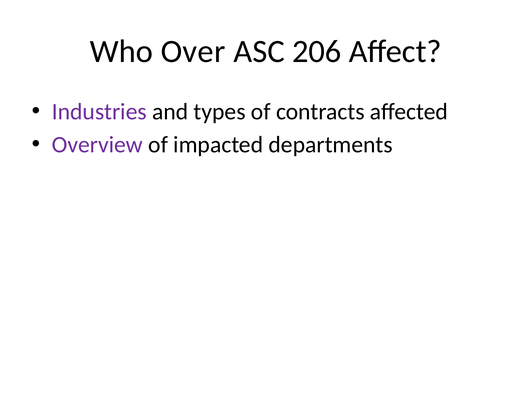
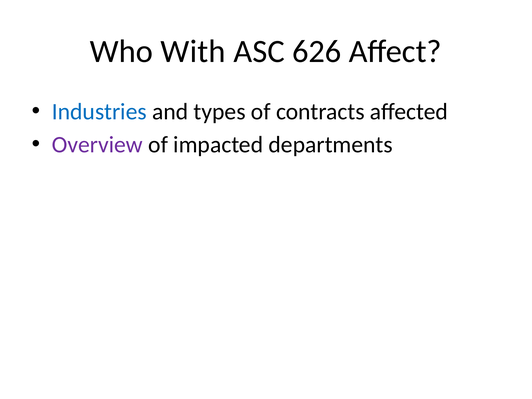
Over: Over -> With
206: 206 -> 626
Industries colour: purple -> blue
